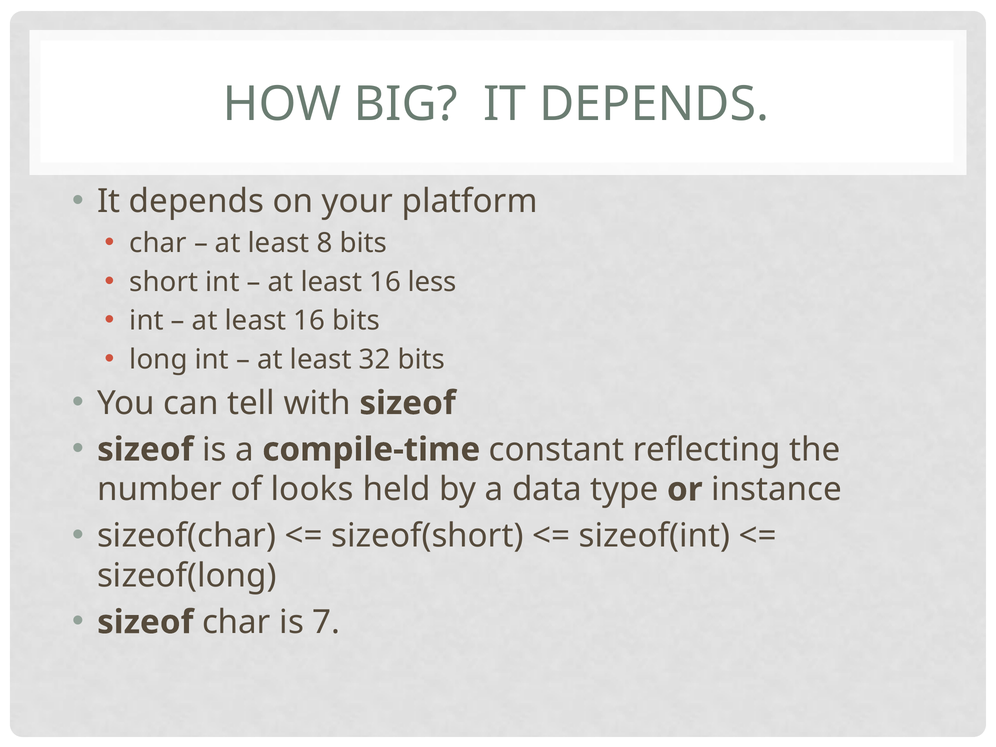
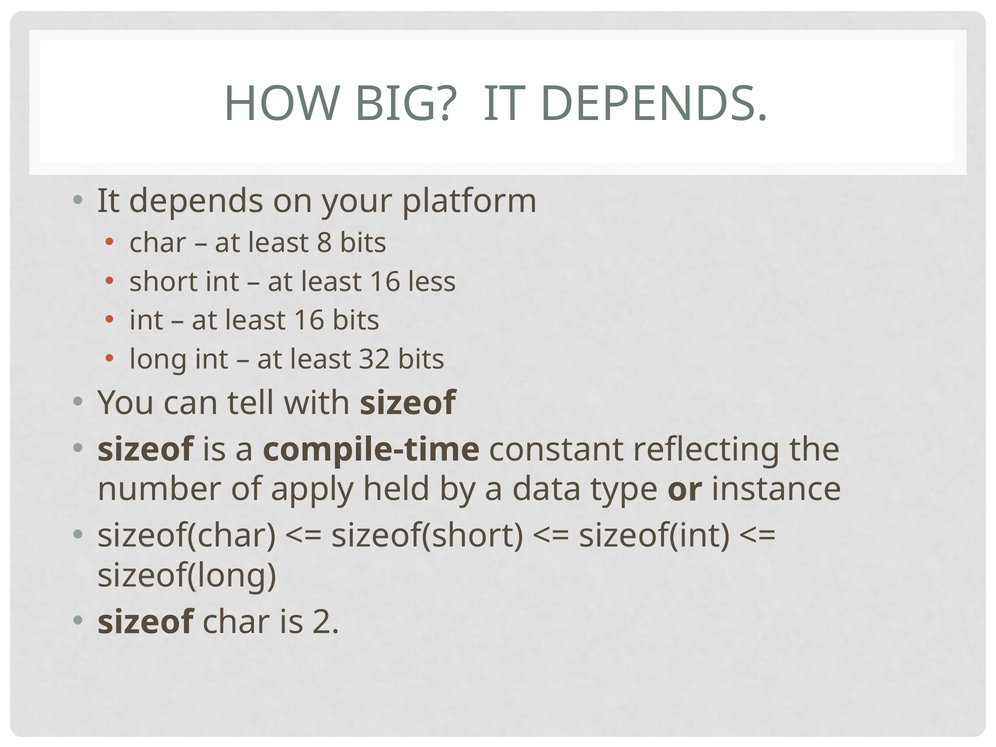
looks: looks -> apply
7: 7 -> 2
